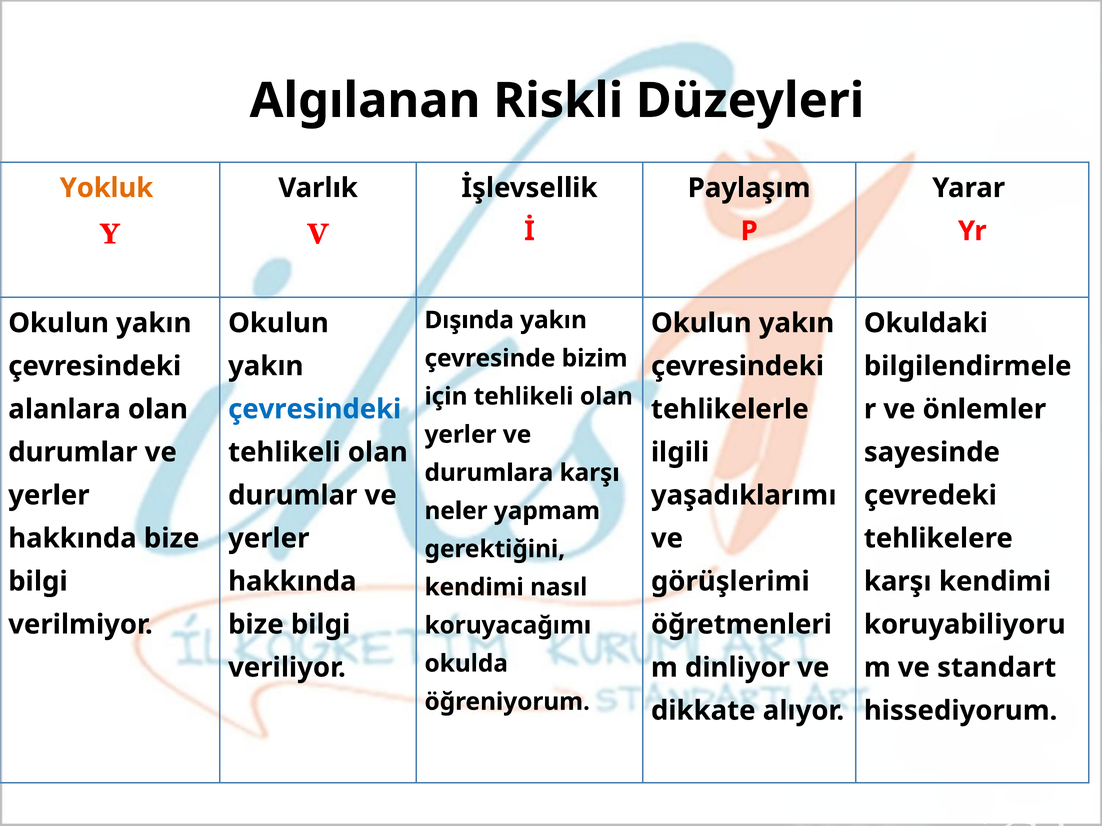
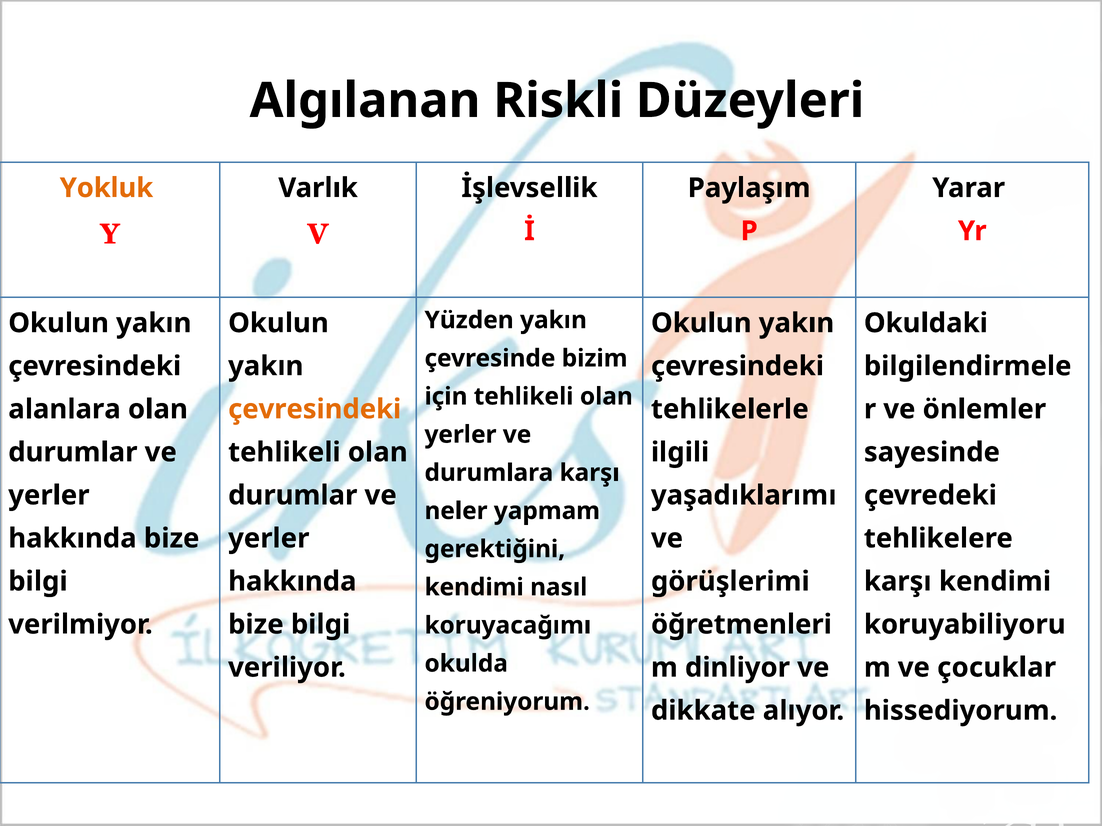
Dışında: Dışında -> Yüzden
çevresindeki at (315, 409) colour: blue -> orange
standart: standart -> çocuklar
